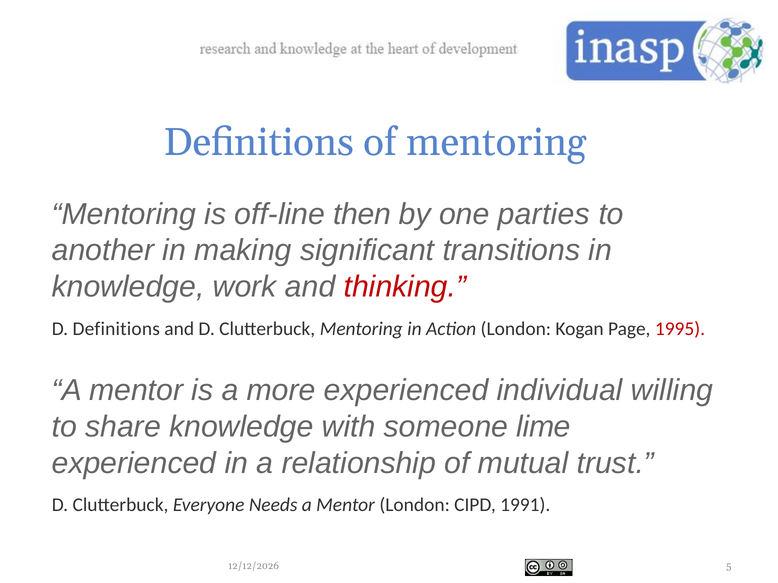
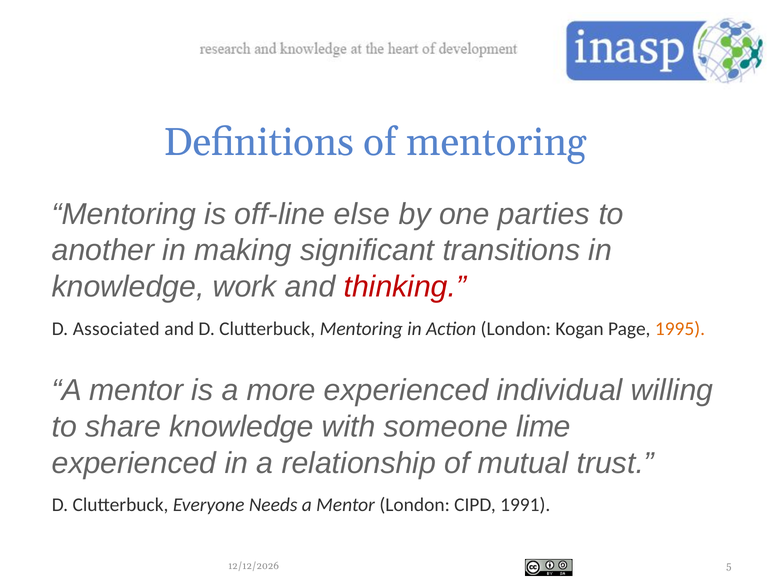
then: then -> else
D Definitions: Definitions -> Associated
1995 colour: red -> orange
